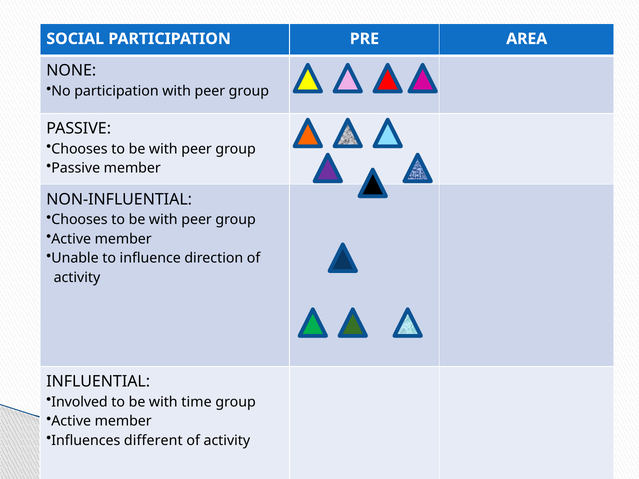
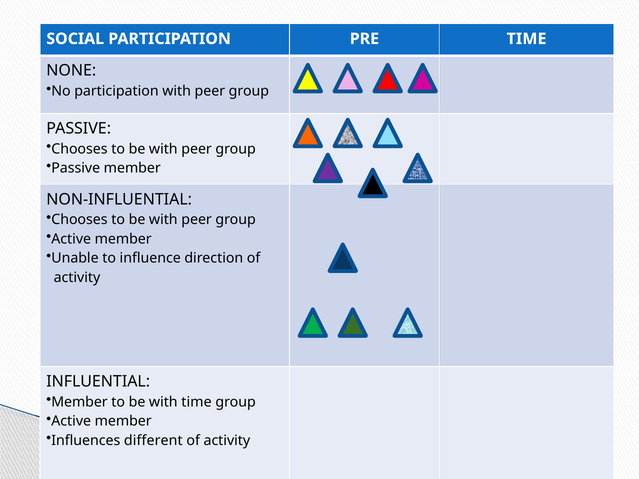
AREA at (527, 39): AREA -> TIME
Involved at (80, 402): Involved -> Member
